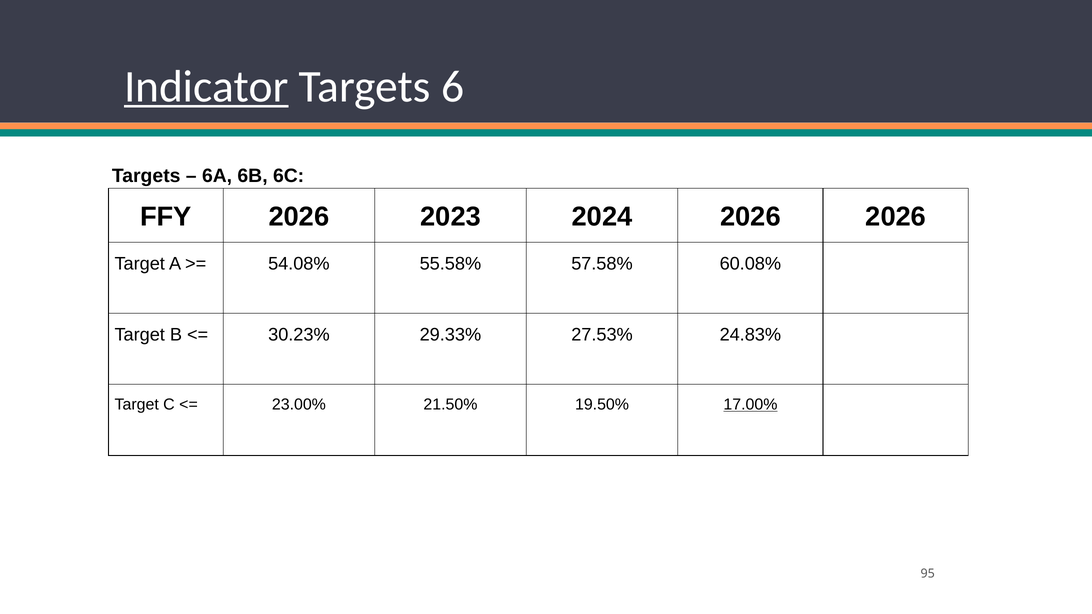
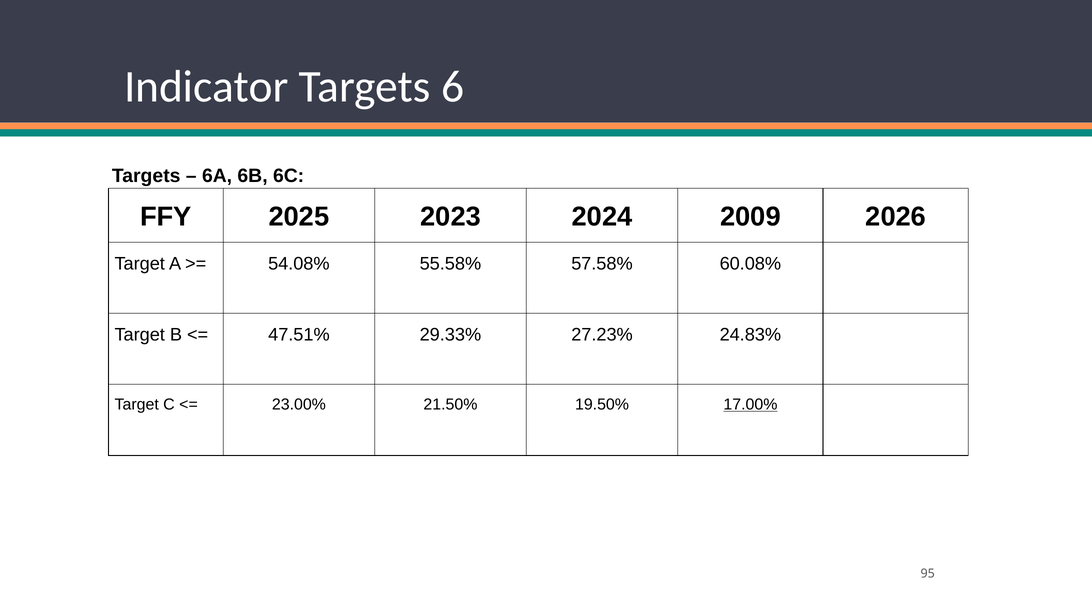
Indicator underline: present -> none
FFY 2026: 2026 -> 2025
2024 2026: 2026 -> 2009
30.23%: 30.23% -> 47.51%
27.53%: 27.53% -> 27.23%
